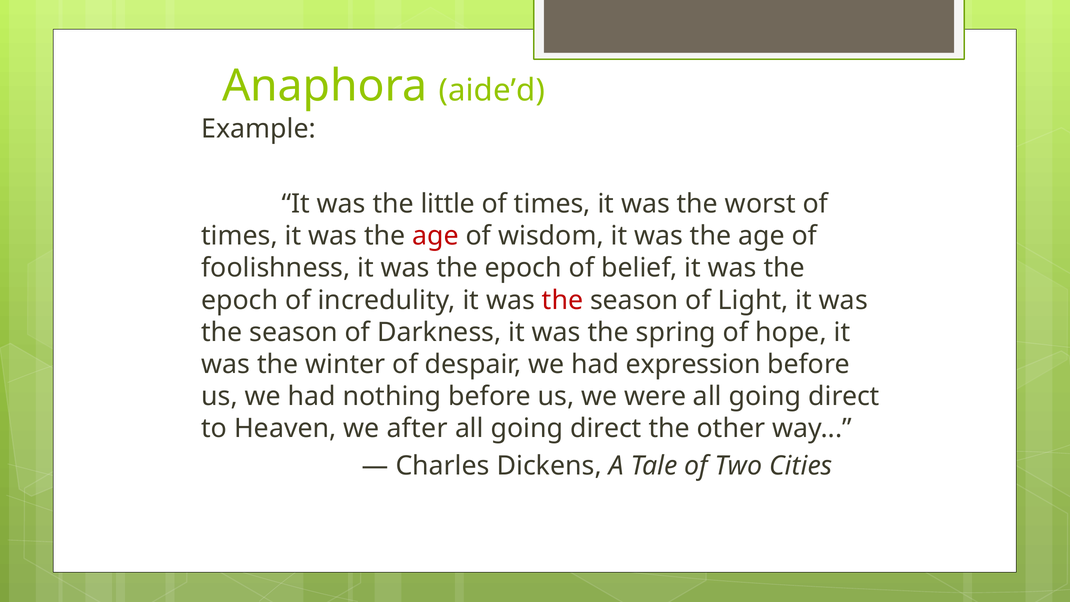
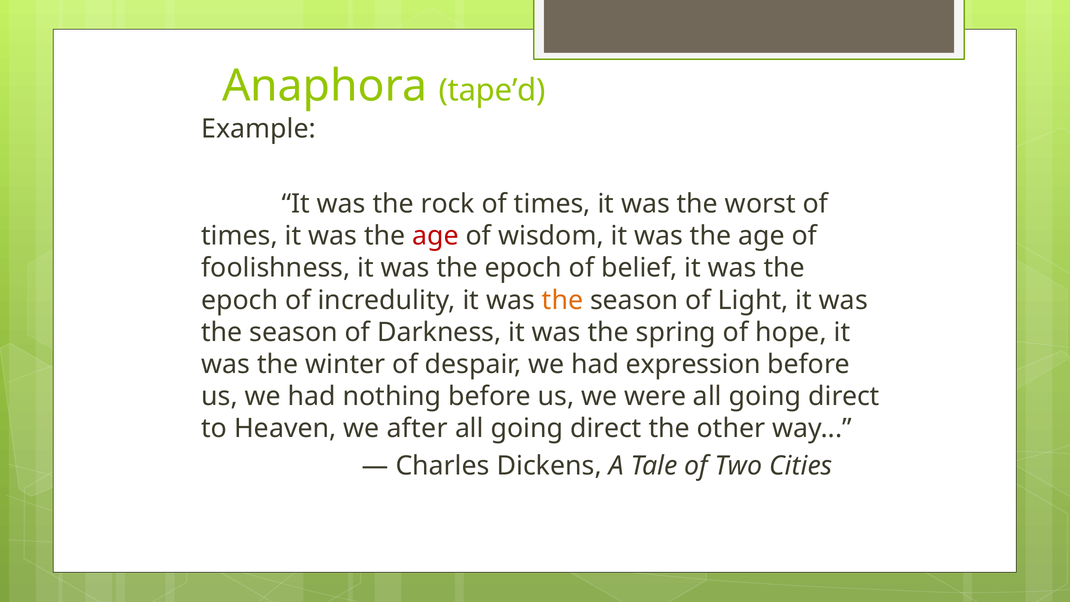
aide’d: aide’d -> tape’d
little: little -> rock
the at (563, 300) colour: red -> orange
